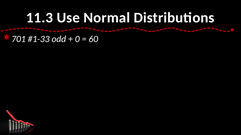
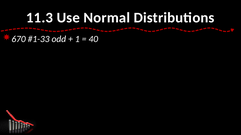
701: 701 -> 670
0: 0 -> 1
60: 60 -> 40
